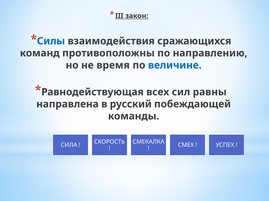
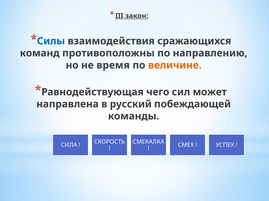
величине colour: blue -> orange
всех: всех -> чего
равны: равны -> может
